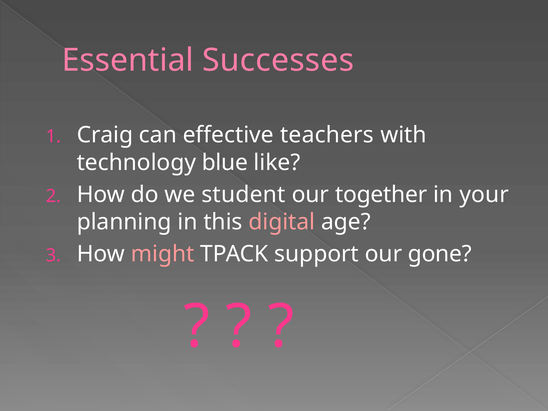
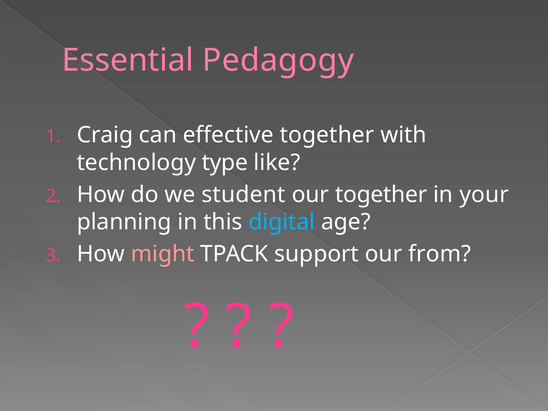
Successes: Successes -> Pedagogy
effective teachers: teachers -> together
blue: blue -> type
digital colour: pink -> light blue
gone: gone -> from
